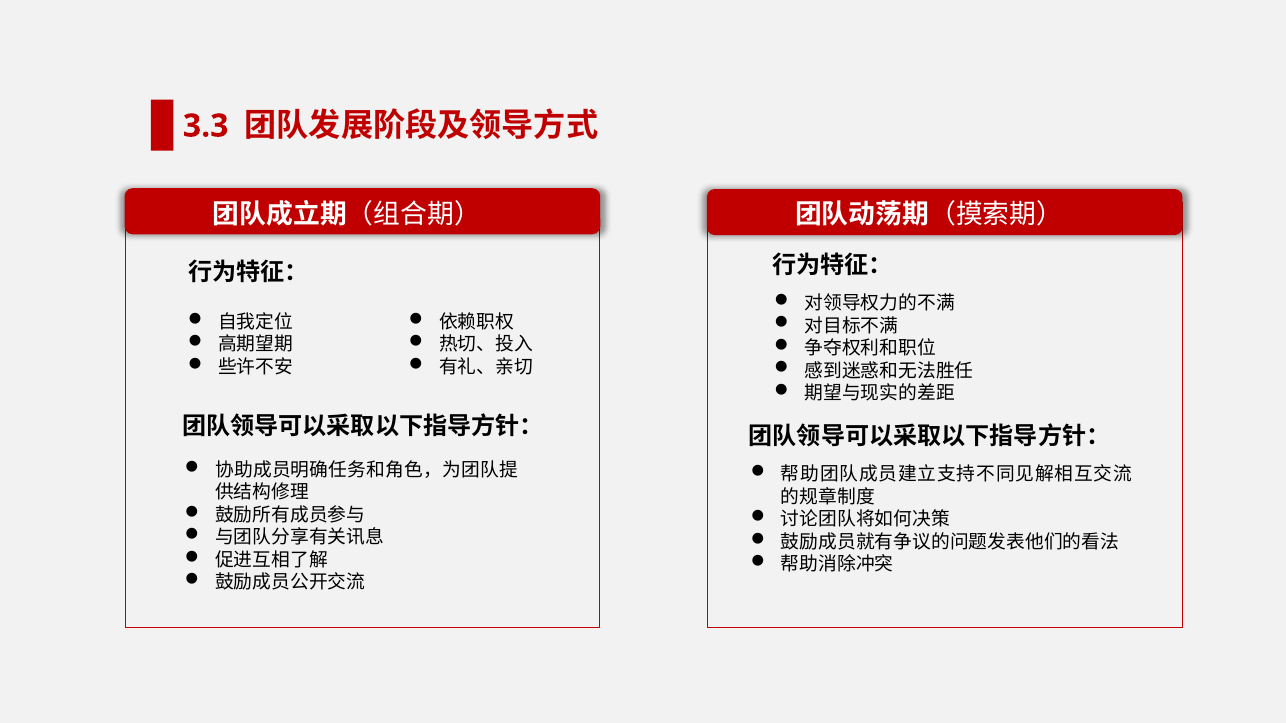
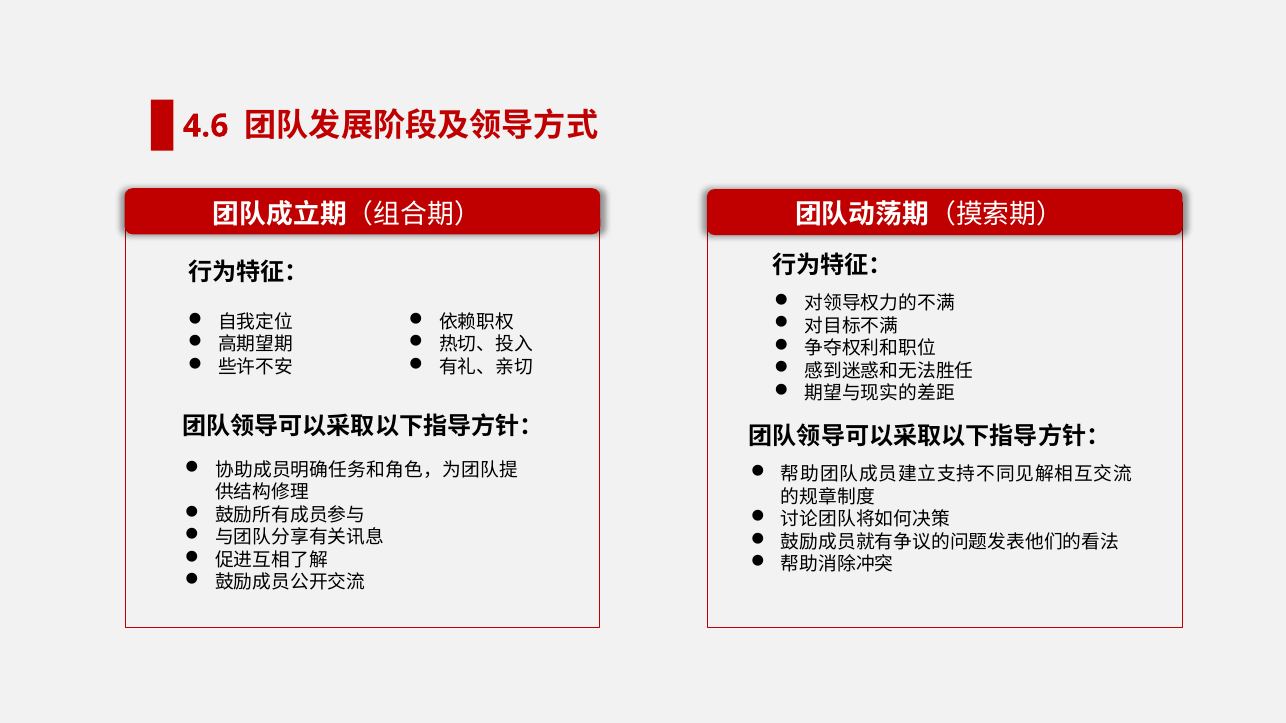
3.3: 3.3 -> 4.6
